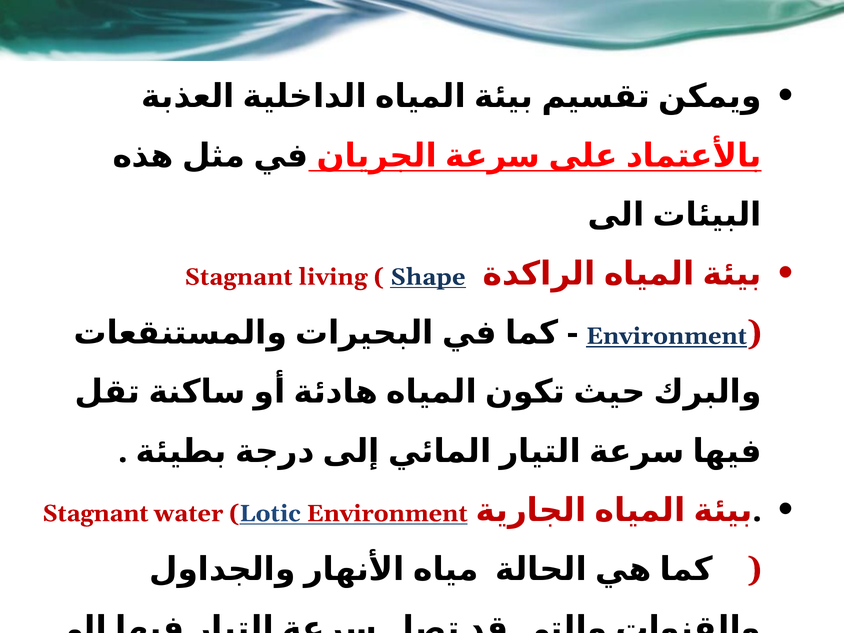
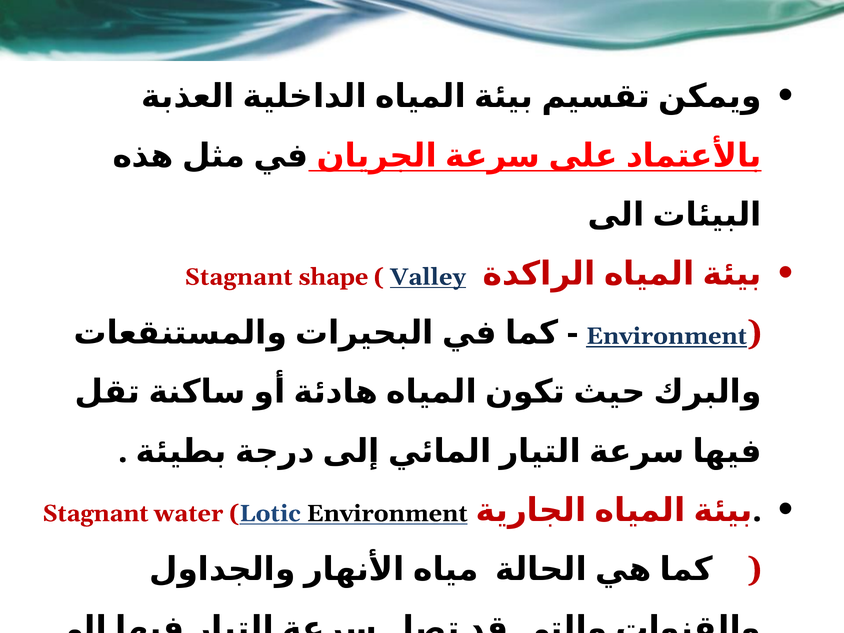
living: living -> shape
Shape: Shape -> Valley
Environment at (387, 513) colour: red -> black
